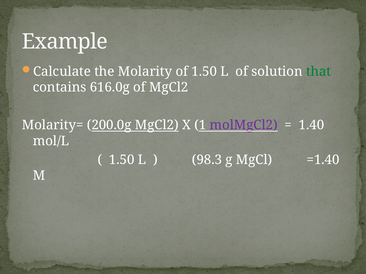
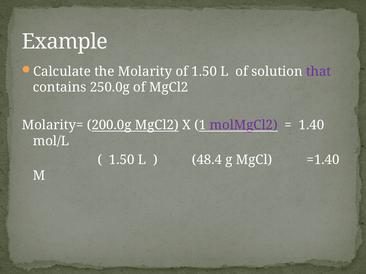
that colour: green -> purple
616.0g: 616.0g -> 250.0g
98.3: 98.3 -> 48.4
